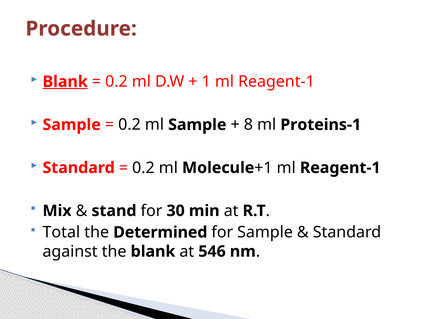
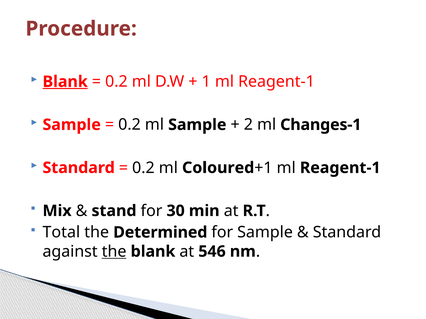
8: 8 -> 2
Proteins-1: Proteins-1 -> Changes-1
Molecule: Molecule -> Coloured
the at (114, 252) underline: none -> present
